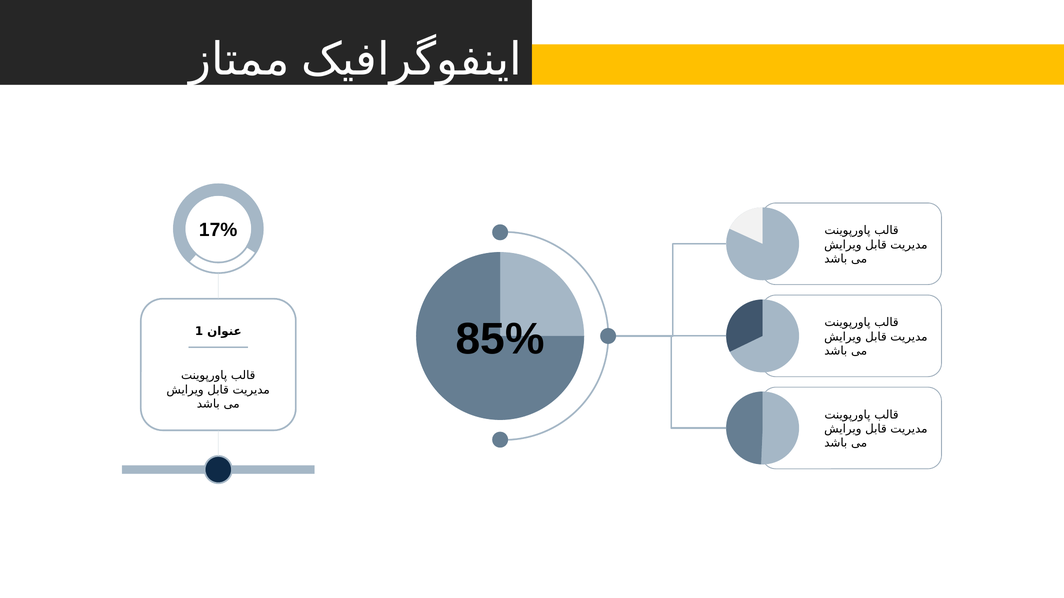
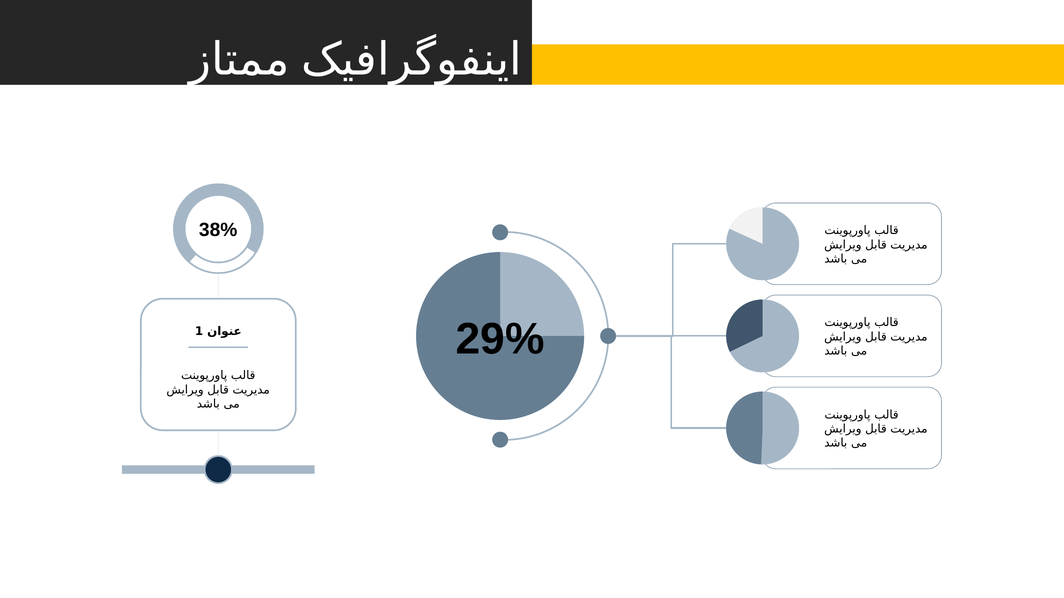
17%: 17% -> 38%
85%: 85% -> 29%
